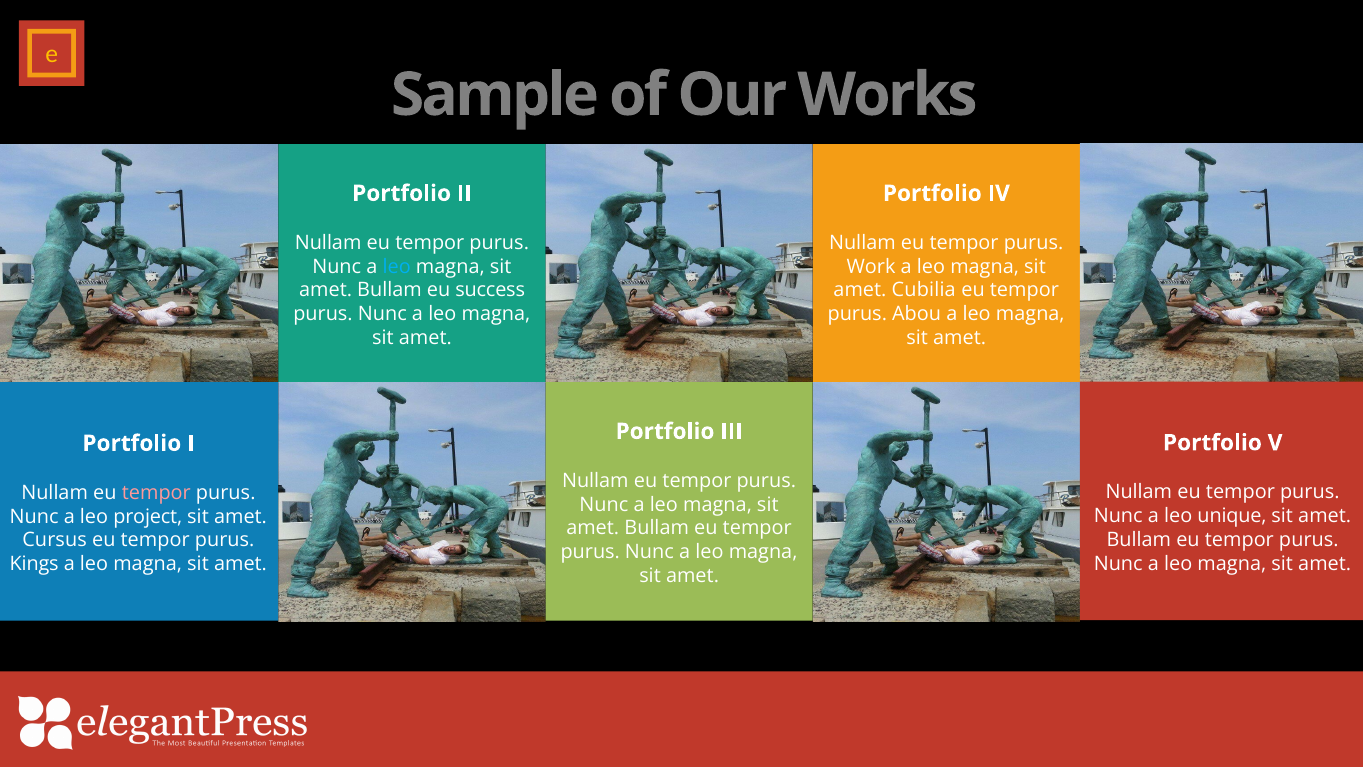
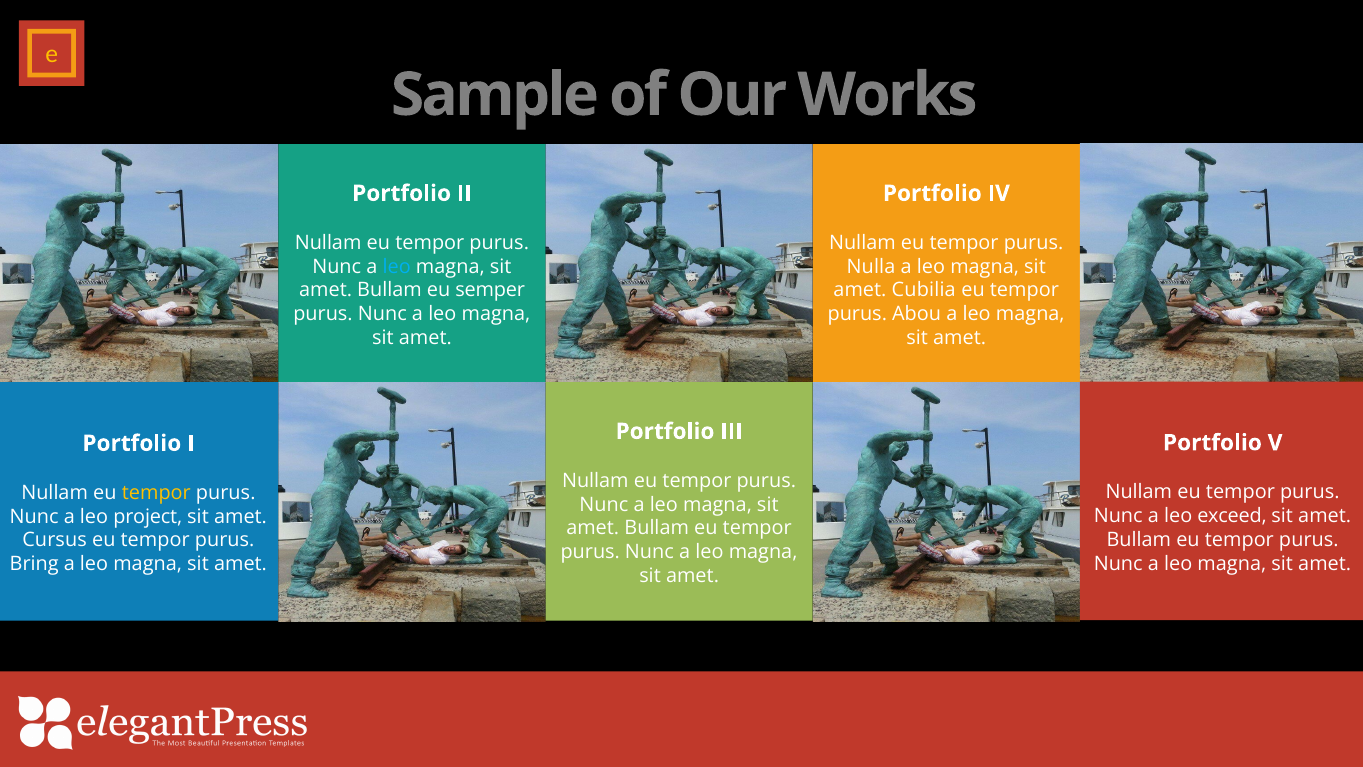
Work: Work -> Nulla
success: success -> semper
tempor at (156, 492) colour: pink -> yellow
unique: unique -> exceed
Kings: Kings -> Bring
